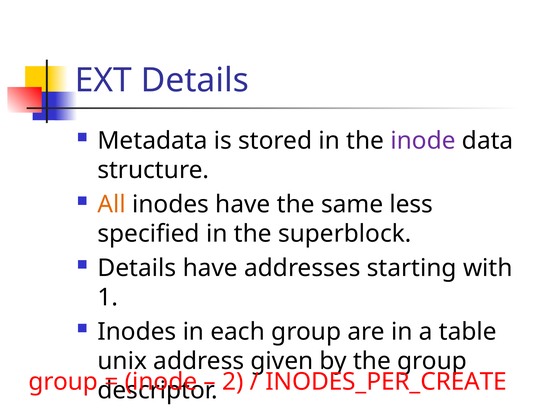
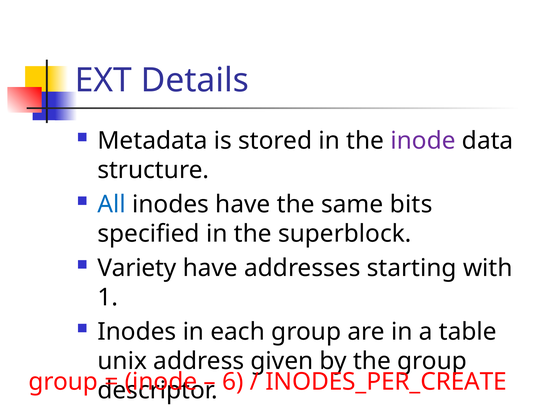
All colour: orange -> blue
less: less -> bits
Details at (137, 268): Details -> Variety
2: 2 -> 6
